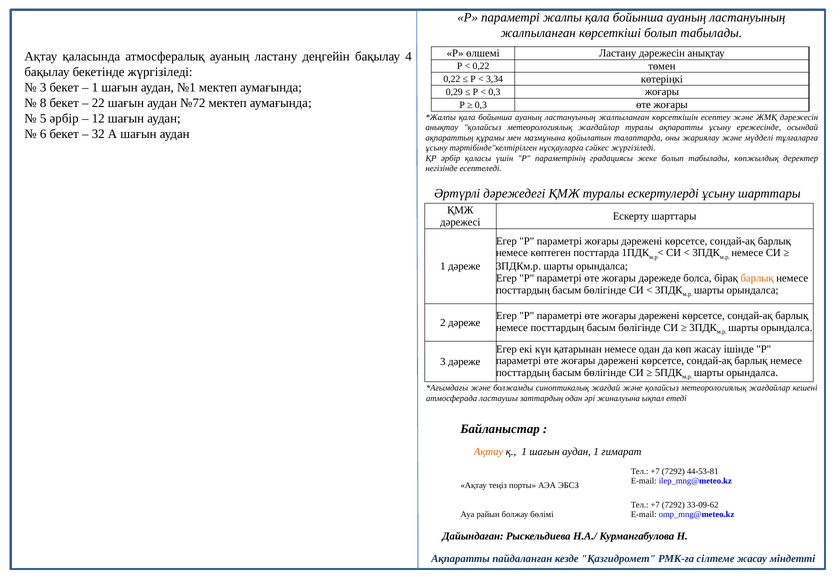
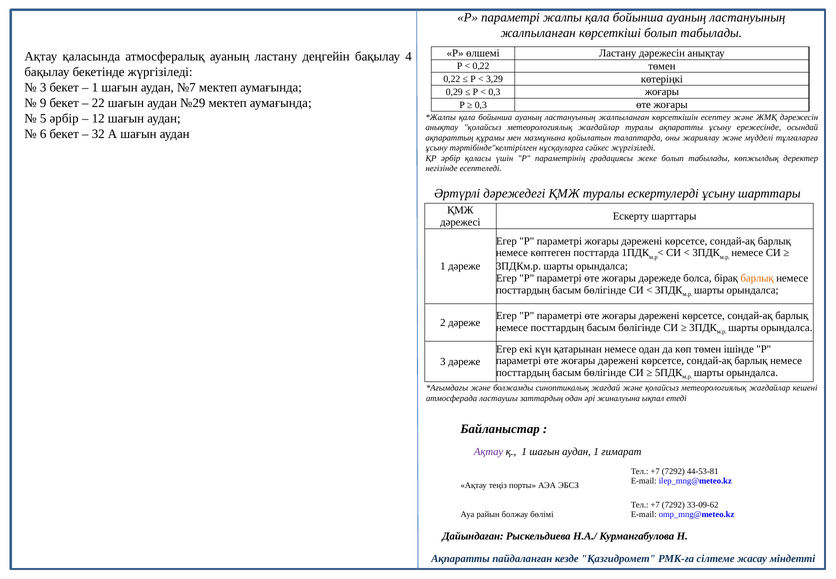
3,34: 3,34 -> 3,29
№1: №1 -> №7
8: 8 -> 9
№72: №72 -> №29
көп жасау: жасау -> төмен
Ақтау at (489, 451) colour: orange -> purple
